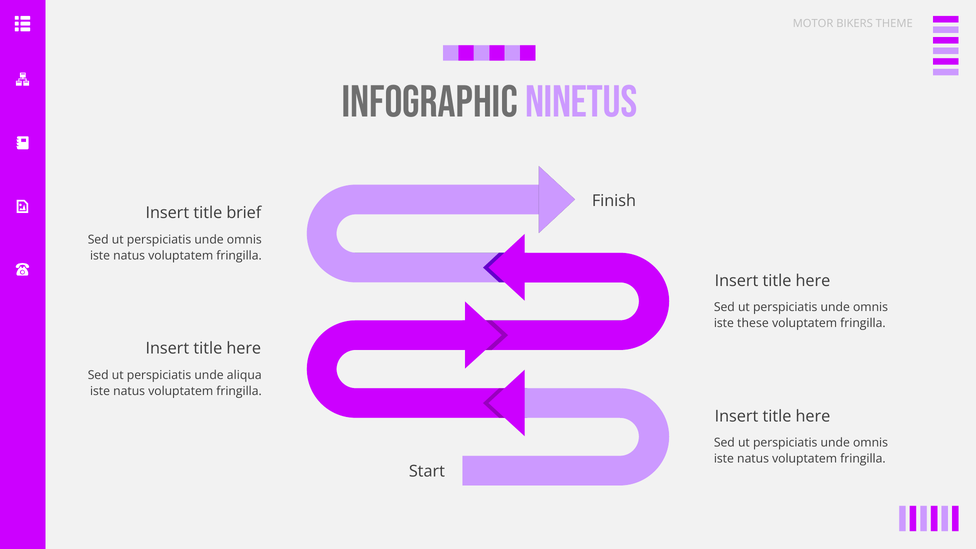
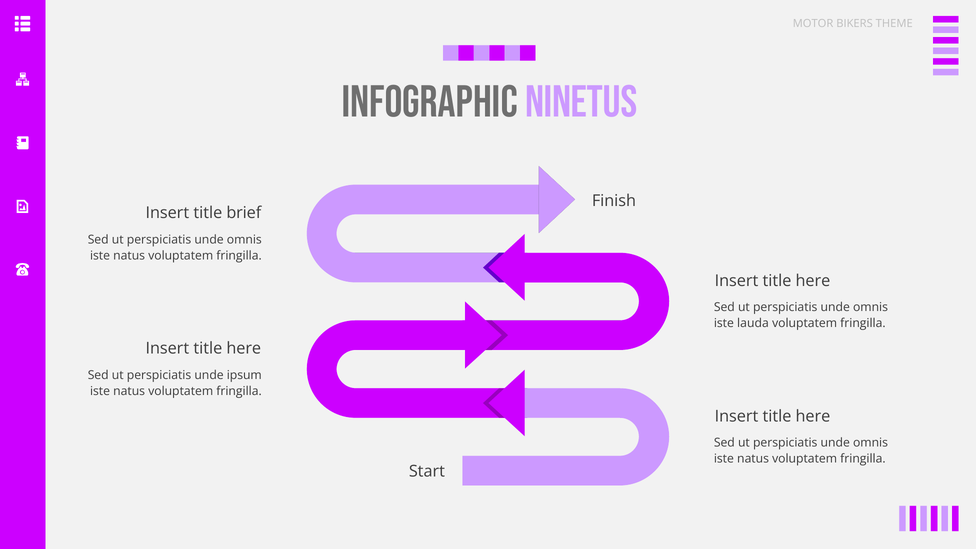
these: these -> lauda
aliqua: aliqua -> ipsum
